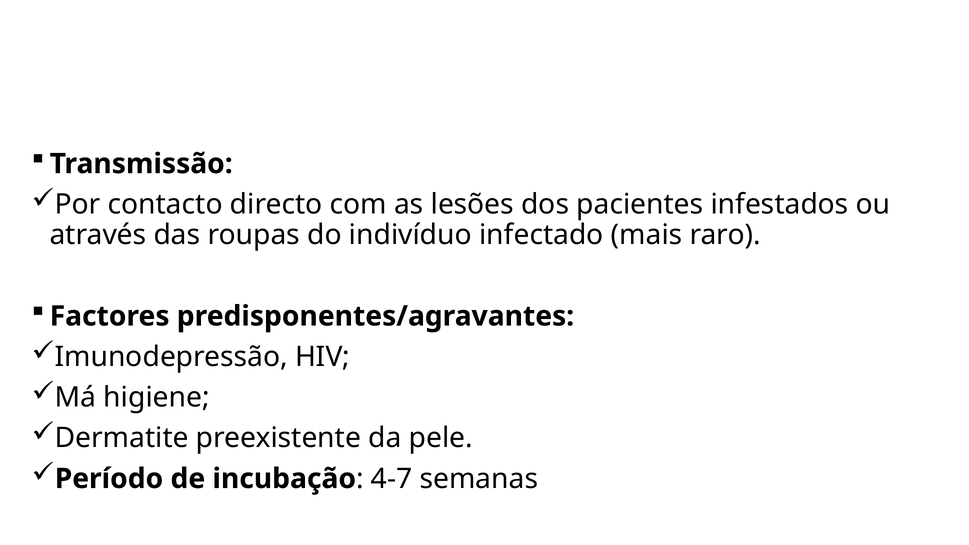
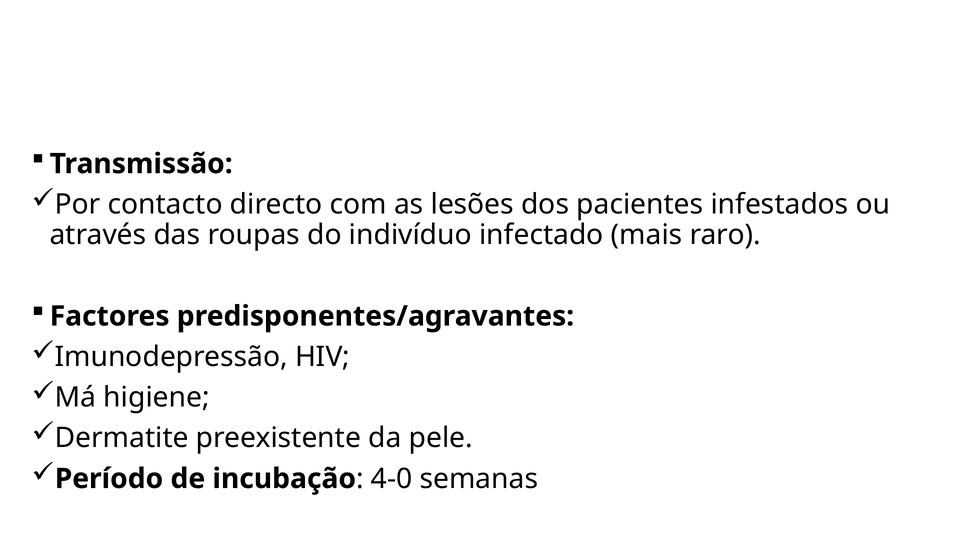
4-7: 4-7 -> 4-0
